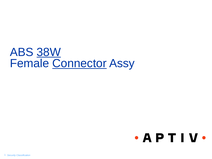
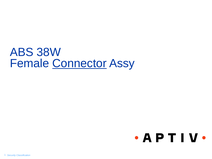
38W underline: present -> none
